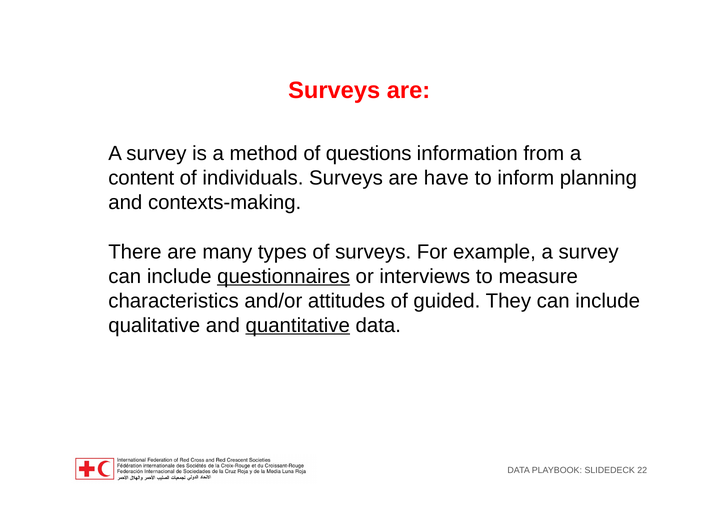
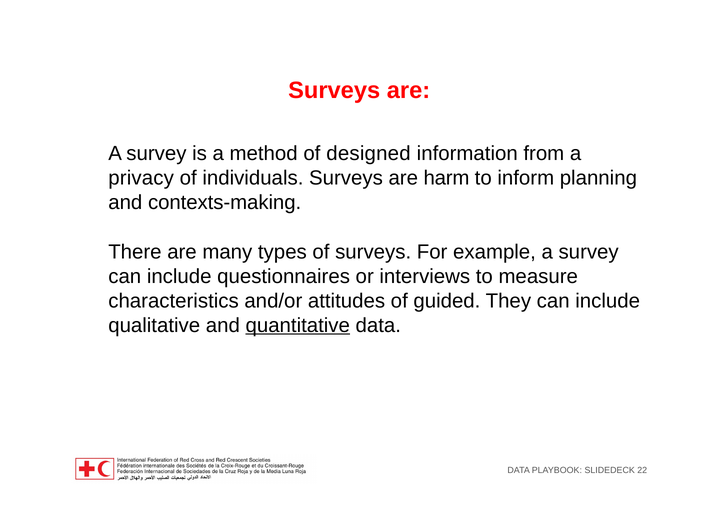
questions: questions -> designed
content: content -> privacy
have: have -> harm
questionnaires underline: present -> none
